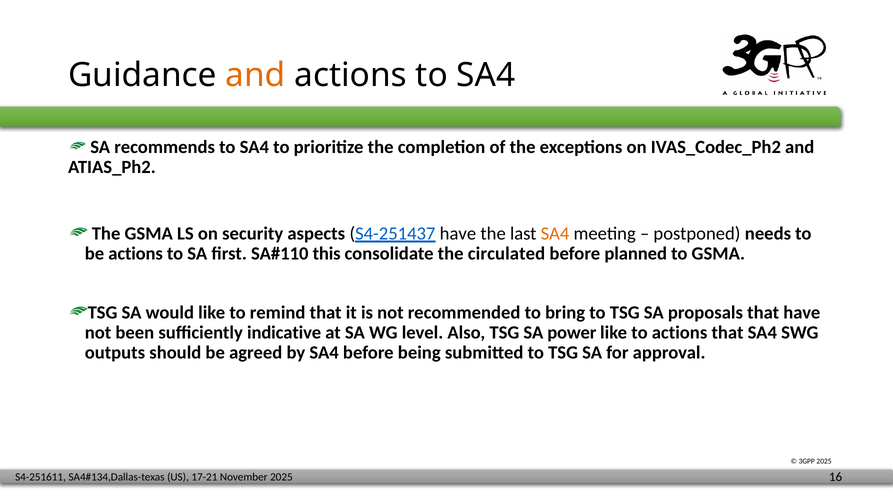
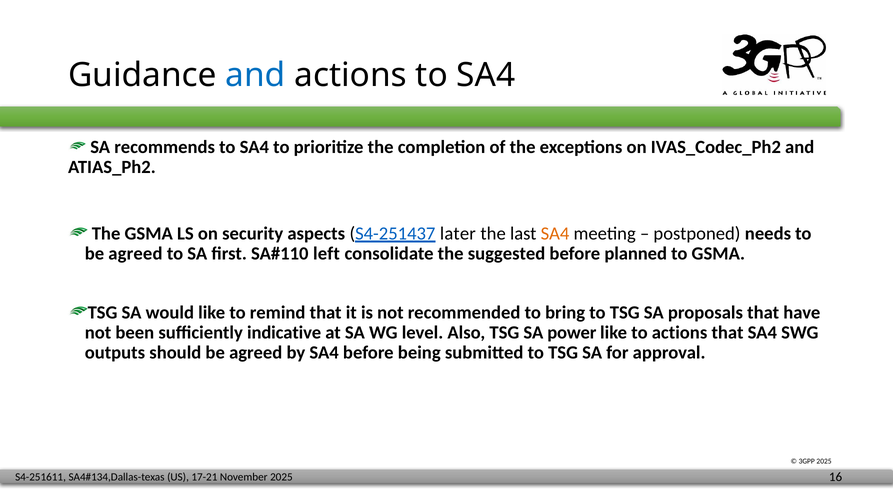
and at (256, 75) colour: orange -> blue
S4-251437 have: have -> later
actions at (136, 254): actions -> agreed
this: this -> left
circulated: circulated -> suggested
